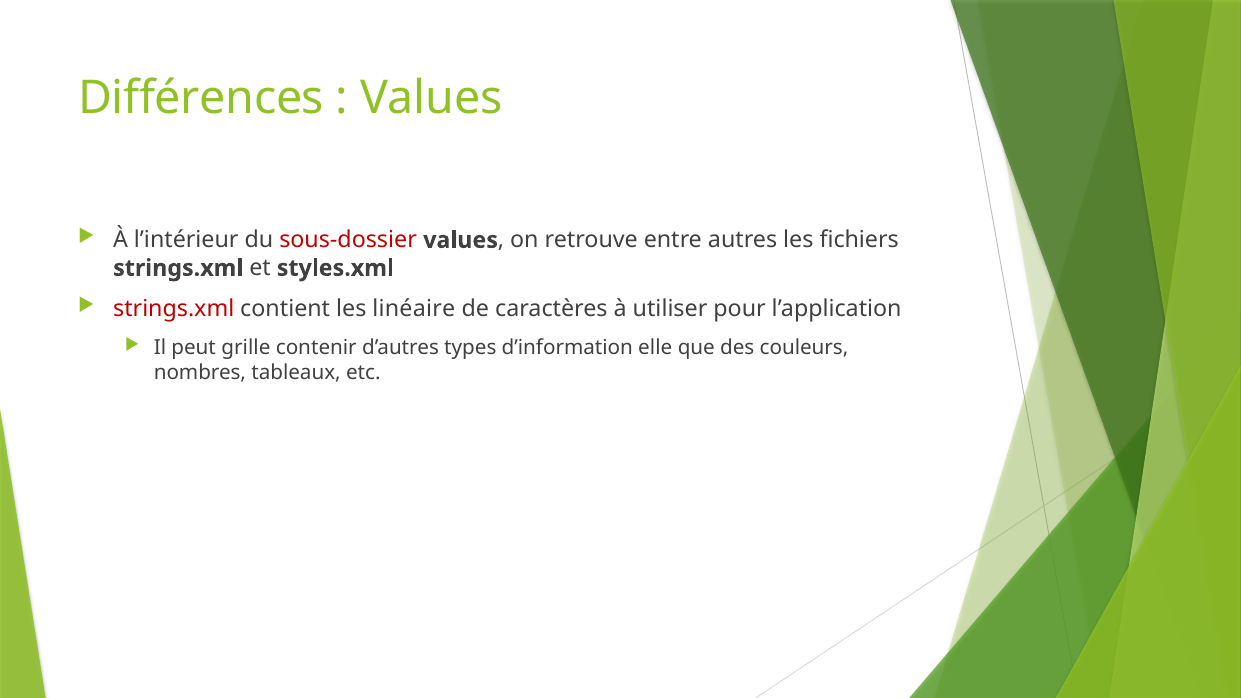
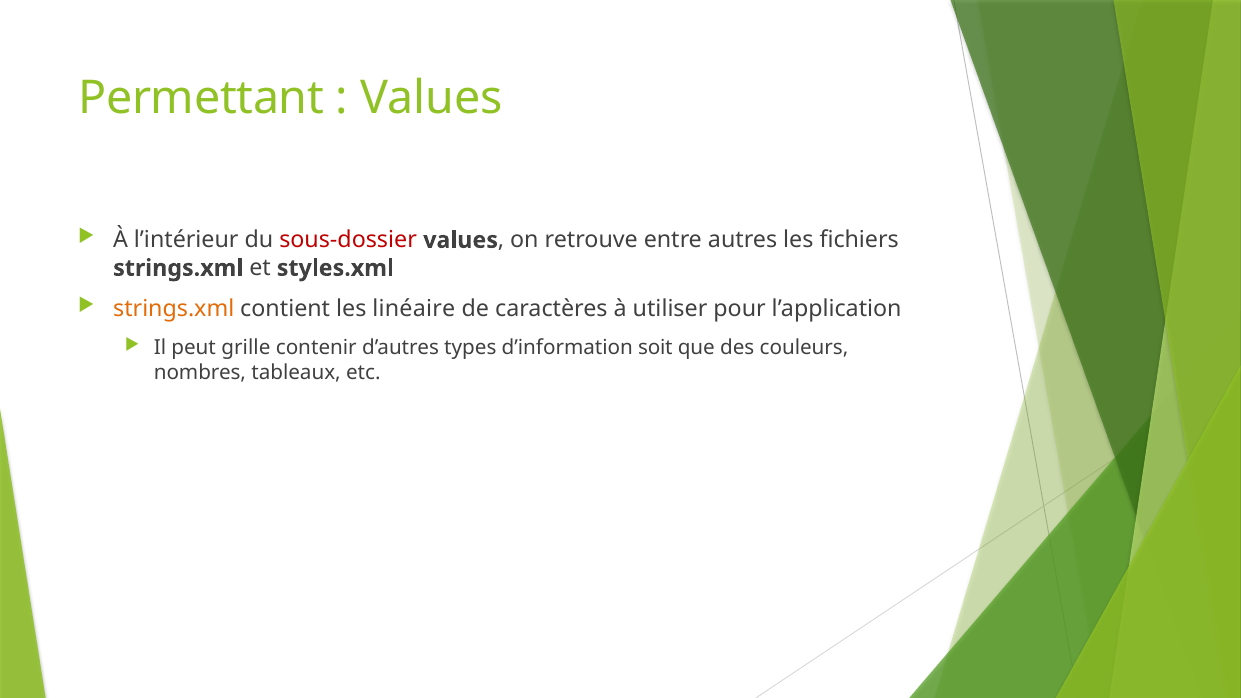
Différences: Différences -> Permettant
strings.xml at (174, 309) colour: red -> orange
elle: elle -> soit
